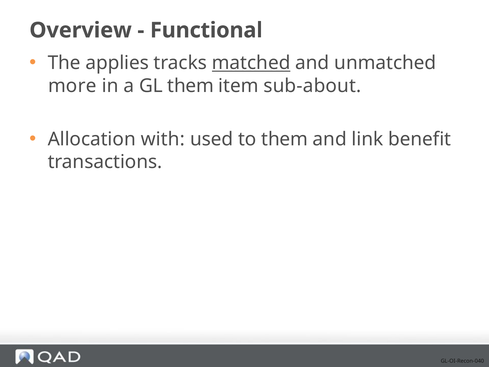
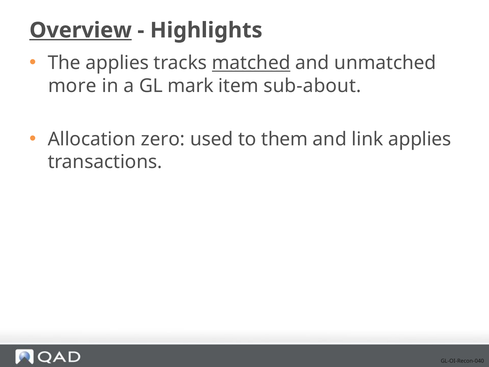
Overview underline: none -> present
Functional: Functional -> Highlights
GL them: them -> mark
with: with -> zero
link benefit: benefit -> applies
